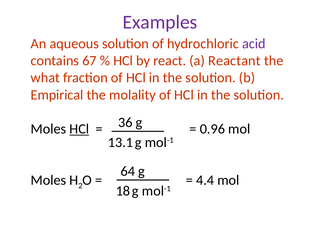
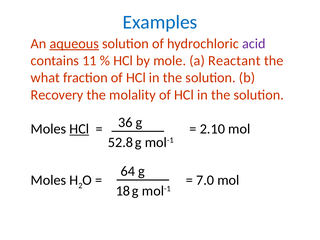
Examples colour: purple -> blue
aqueous underline: none -> present
67: 67 -> 11
react: react -> mole
Empirical: Empirical -> Recovery
0.96: 0.96 -> 2.10
13.1: 13.1 -> 52.8
4.4: 4.4 -> 7.0
